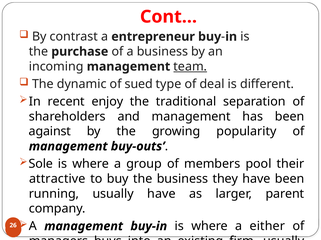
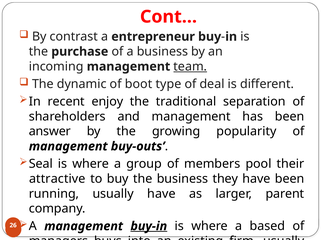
sued: sued -> boot
against: against -> answer
Sole: Sole -> Seal
buy-in underline: none -> present
either: either -> based
